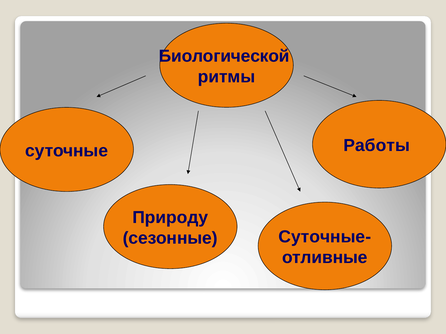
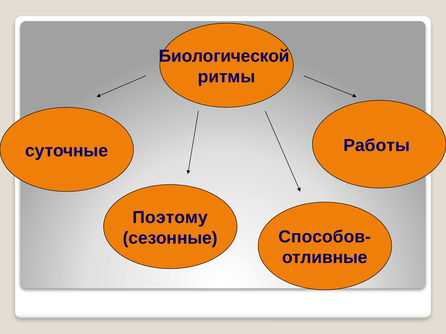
Природу: Природу -> Поэтому
Суточные-: Суточные- -> Способов-
